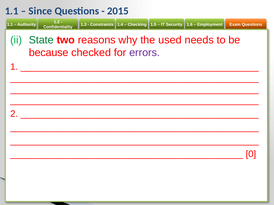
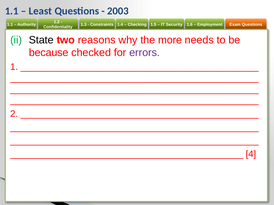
Since: Since -> Least
2015: 2015 -> 2003
State colour: green -> black
used: used -> more
0: 0 -> 4
